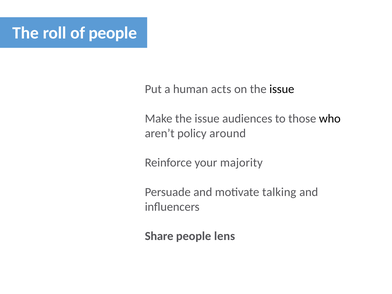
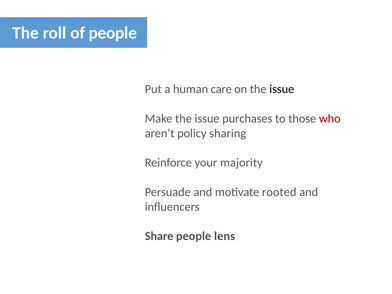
acts: acts -> care
audiences: audiences -> purchases
who colour: black -> red
around: around -> sharing
talking: talking -> rooted
